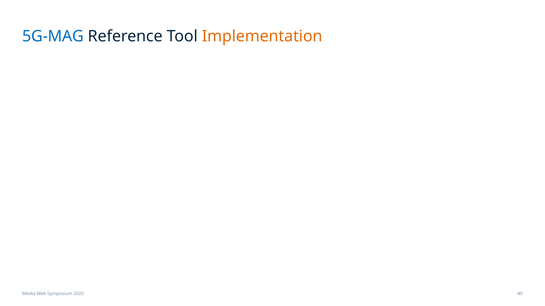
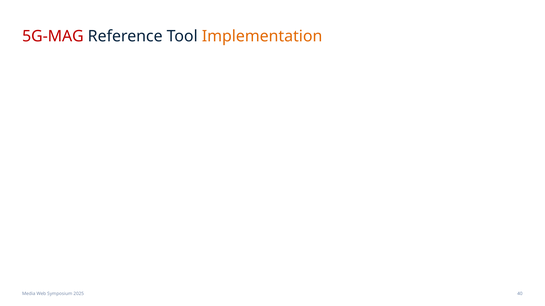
5G-MAG colour: blue -> red
